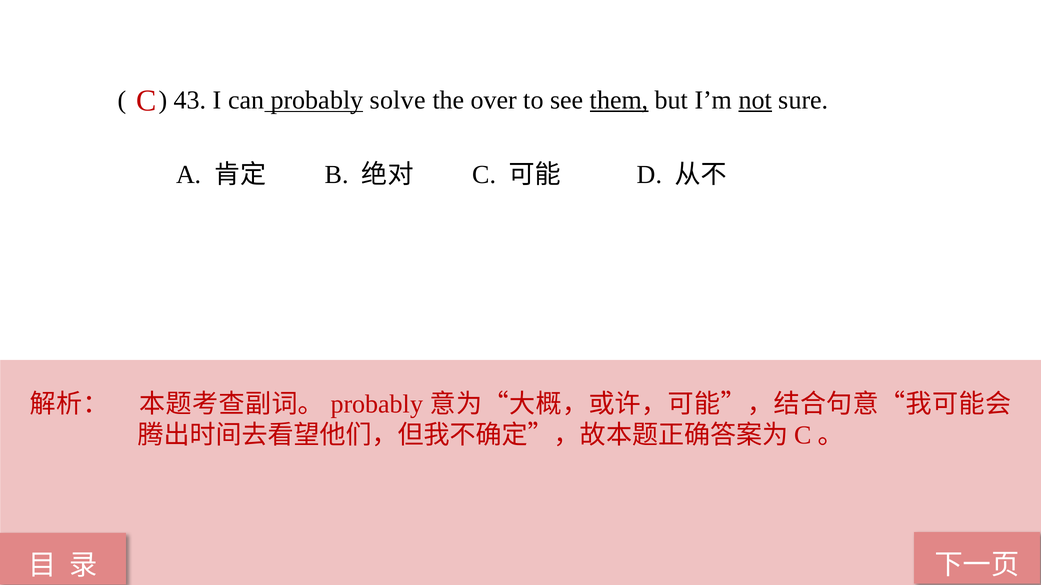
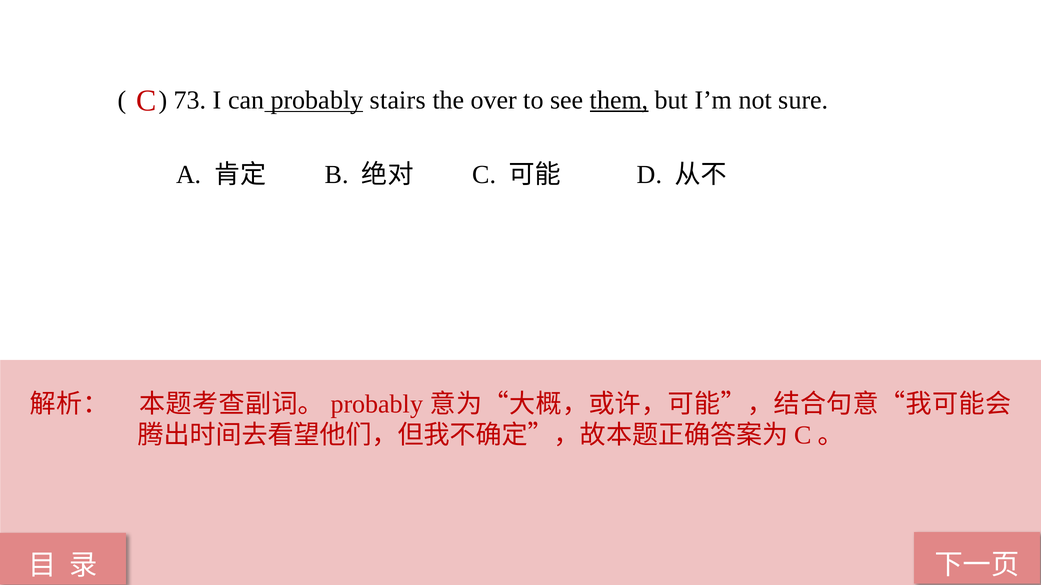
43: 43 -> 73
solve: solve -> stairs
not underline: present -> none
